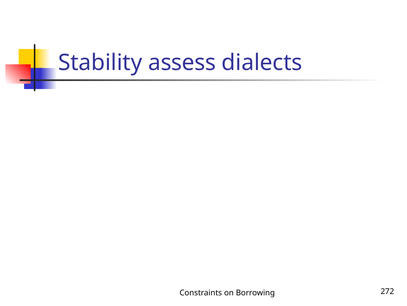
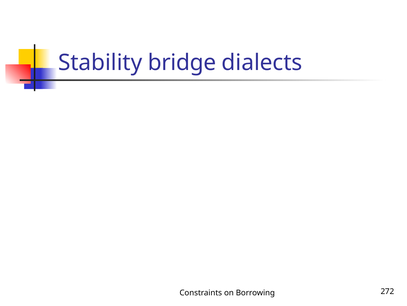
assess: assess -> bridge
